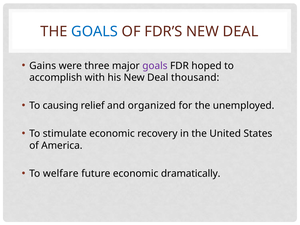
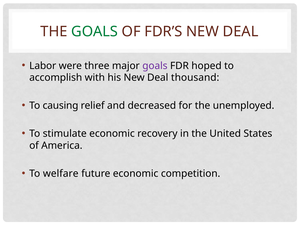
GOALS at (95, 31) colour: blue -> green
Gains: Gains -> Labor
organized: organized -> decreased
dramatically: dramatically -> competition
